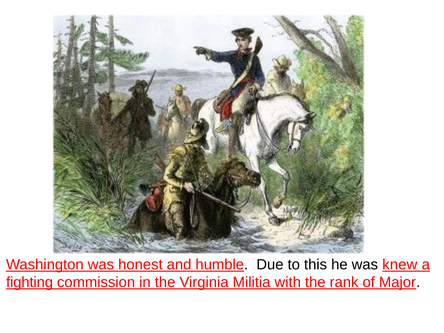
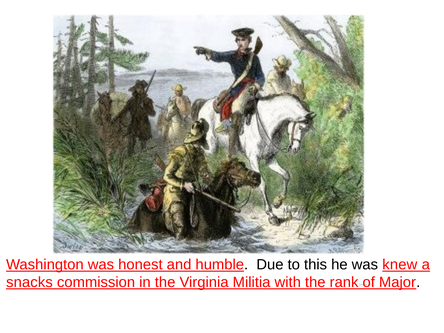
fighting: fighting -> snacks
